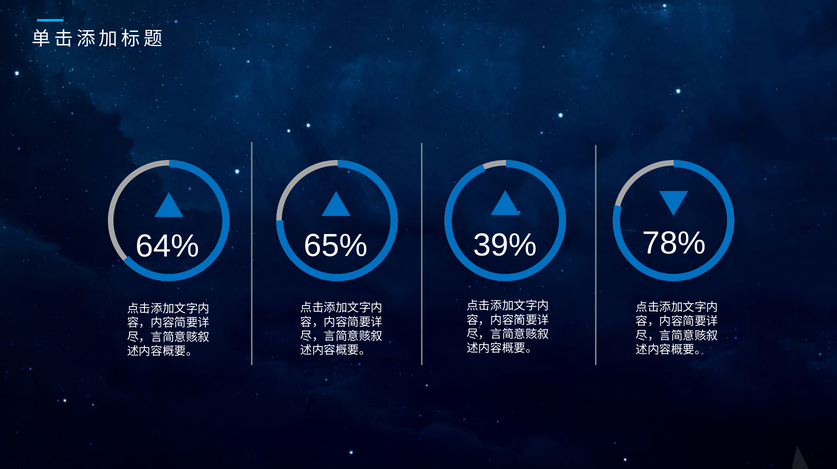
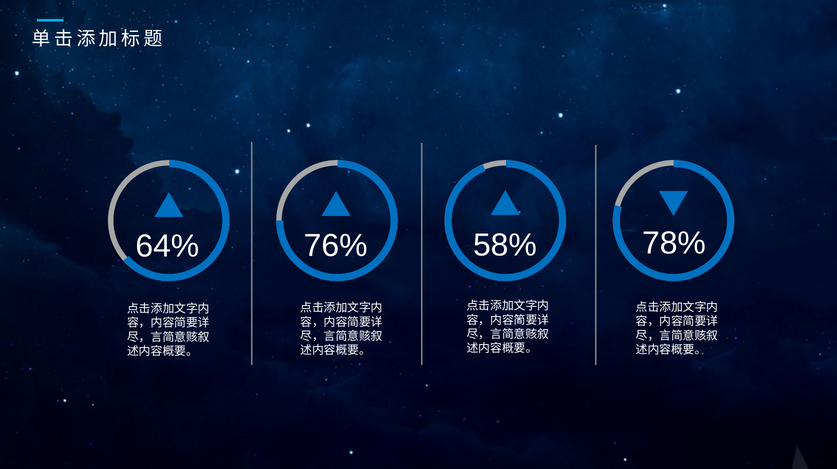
65%: 65% -> 76%
39%: 39% -> 58%
